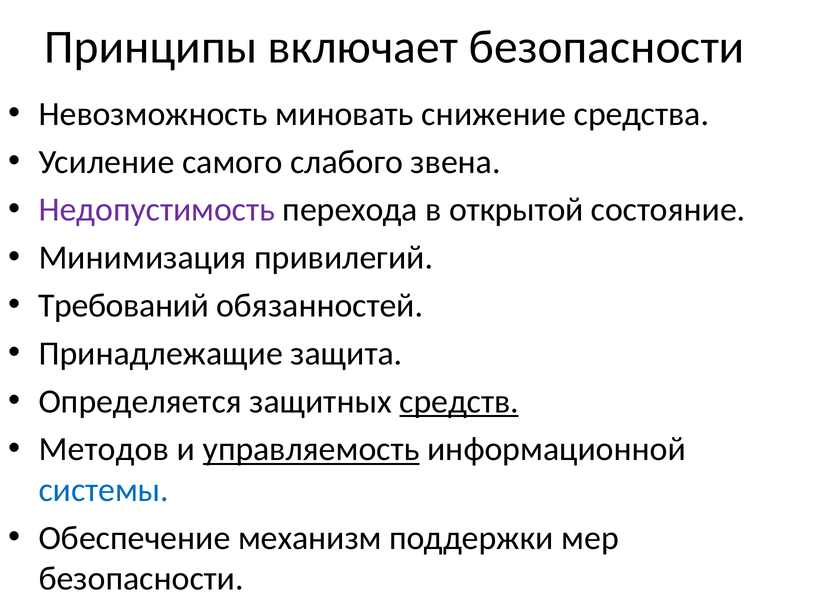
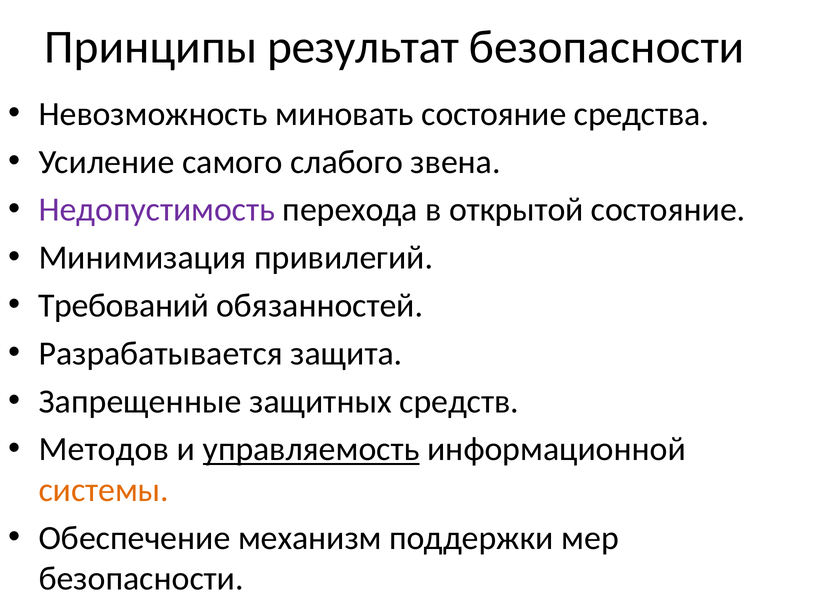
включает: включает -> результат
миновать снижение: снижение -> состояние
Принадлежащие: Принадлежащие -> Разрабатывается
Определяется: Определяется -> Запрещенные
средств underline: present -> none
системы colour: blue -> orange
